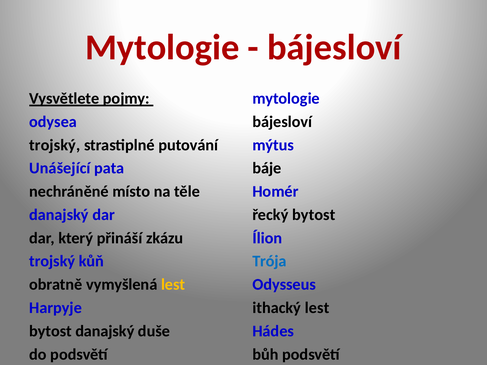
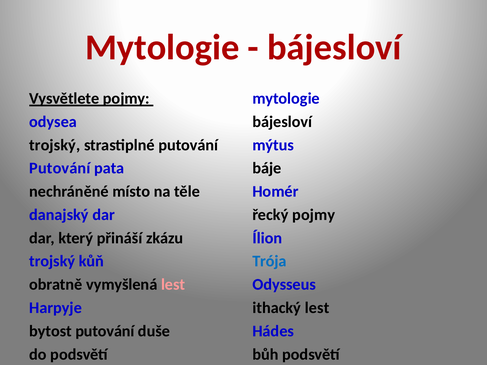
Unášející at (60, 168): Unášející -> Putování
řecký bytost: bytost -> pojmy
lest at (173, 285) colour: yellow -> pink
bytost danajský: danajský -> putování
